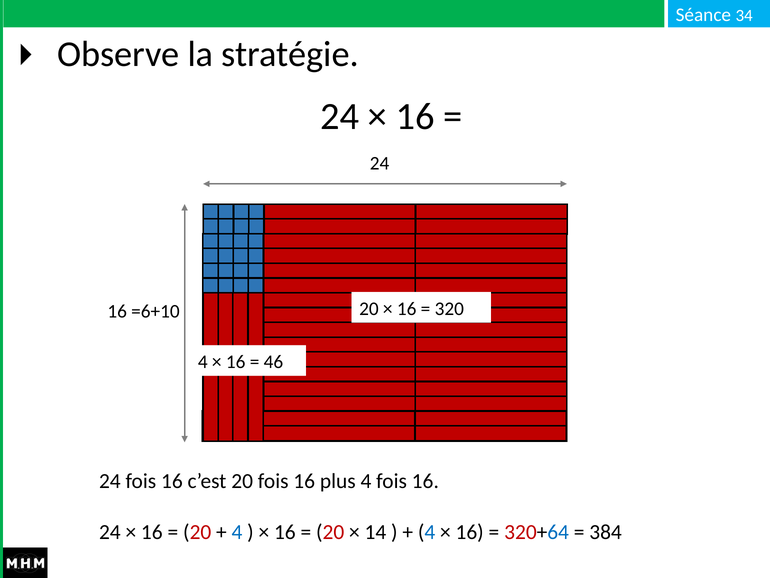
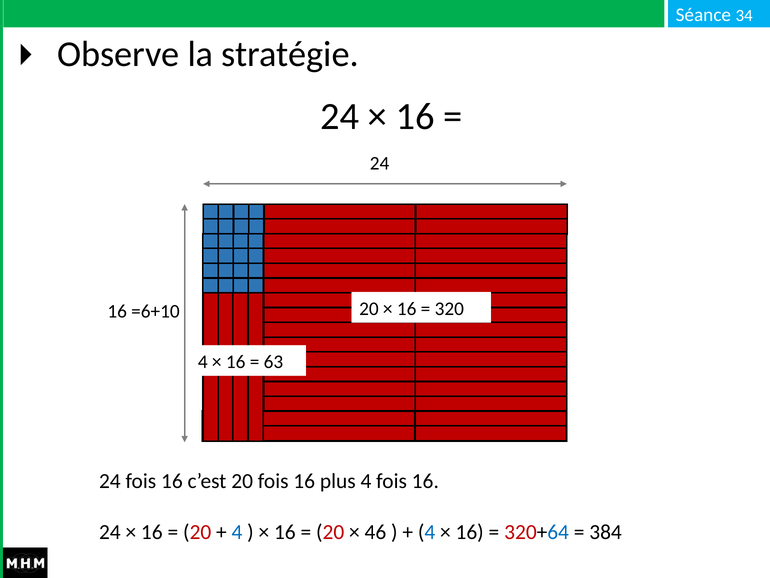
46: 46 -> 63
14: 14 -> 46
